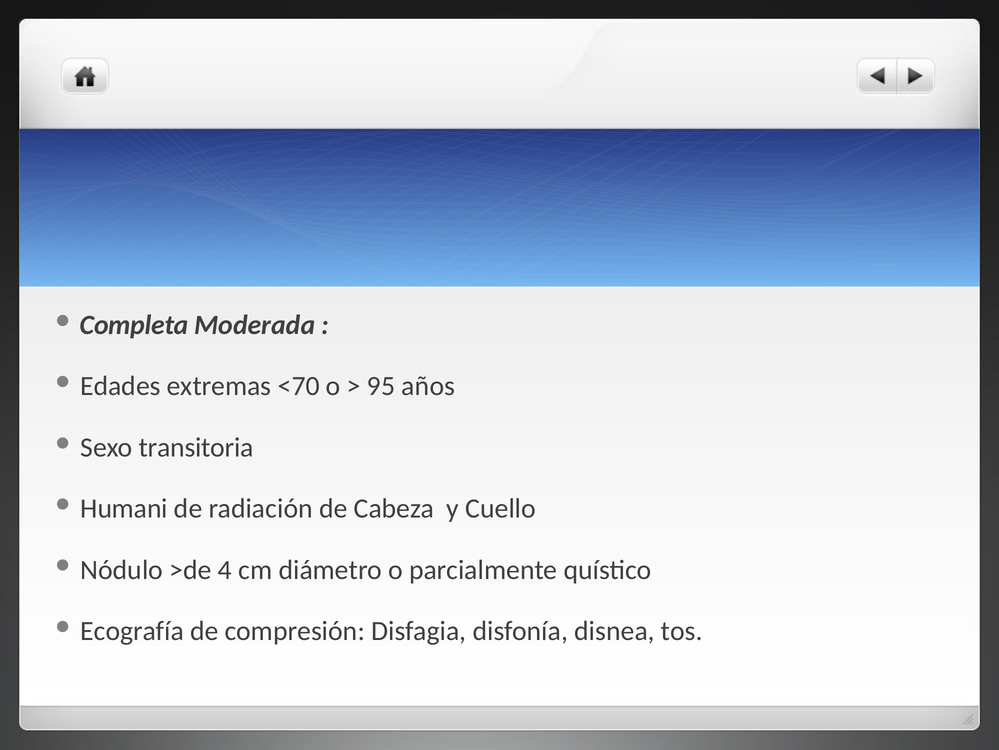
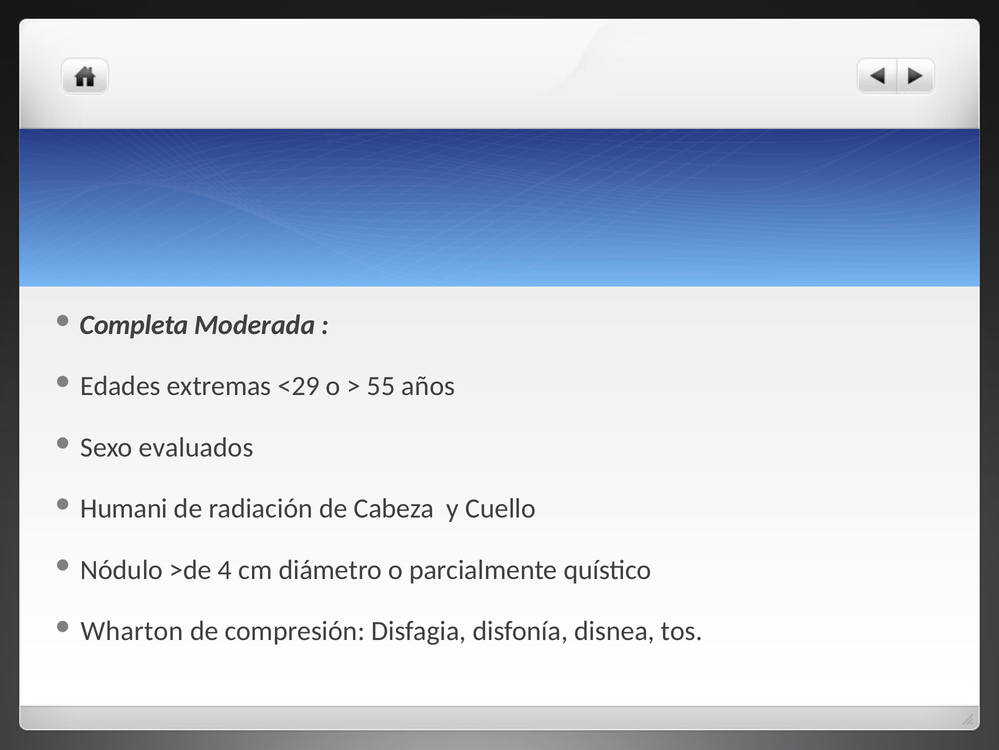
<70: <70 -> <29
95: 95 -> 55
transitoria: transitoria -> evaluados
Ecografía: Ecografía -> Wharton
